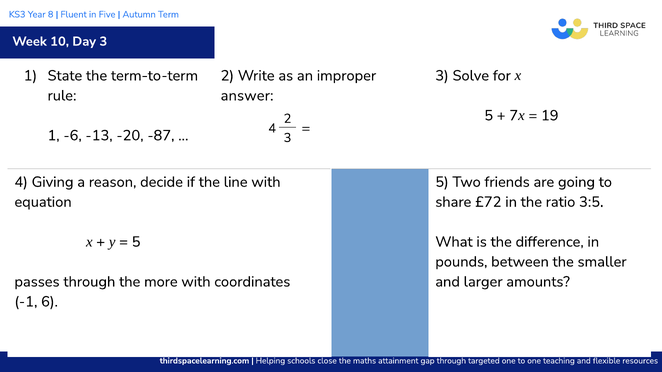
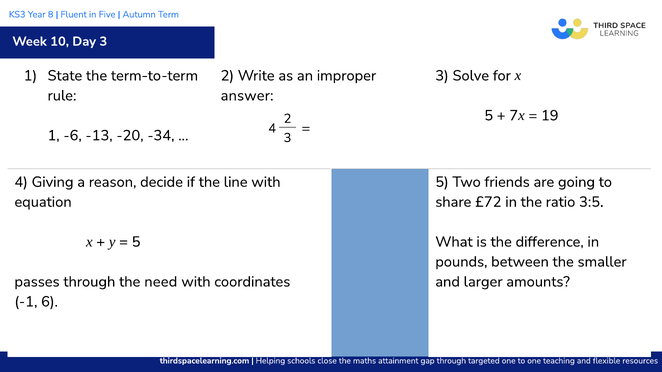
-87: -87 -> -34
more: more -> need
